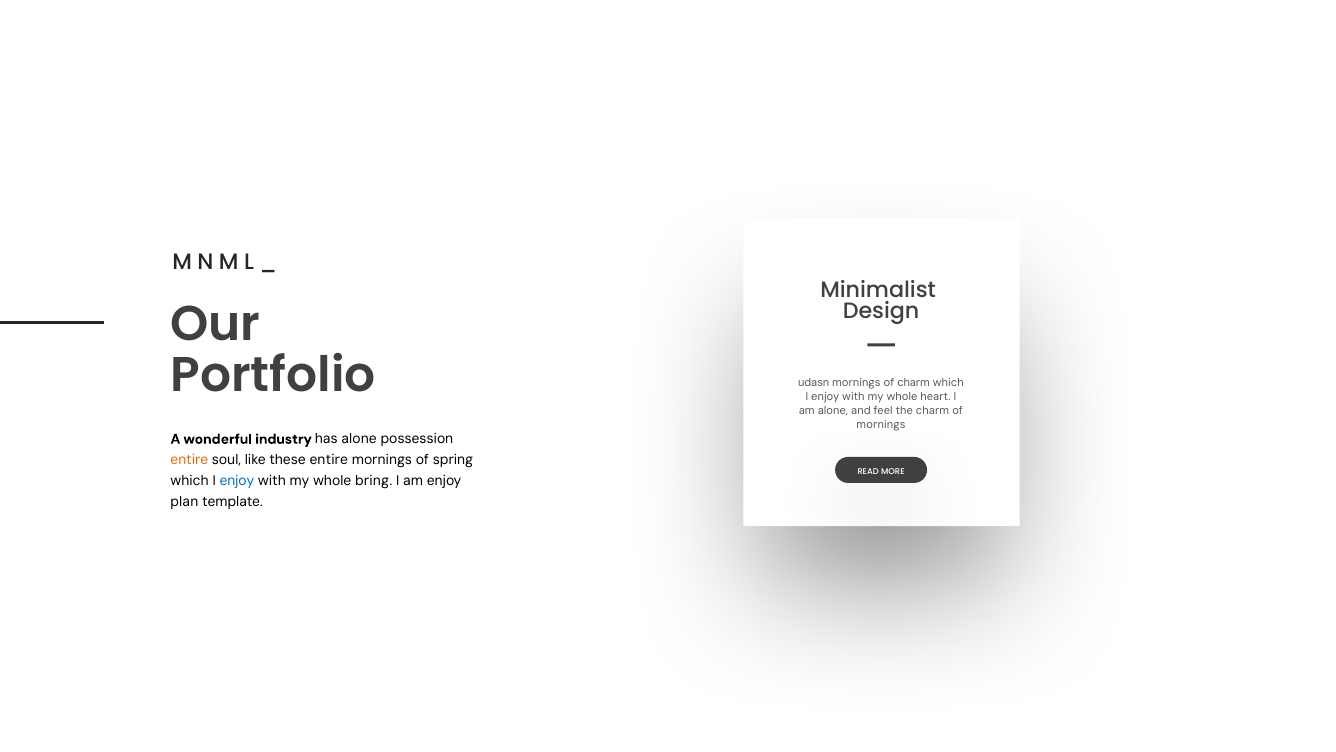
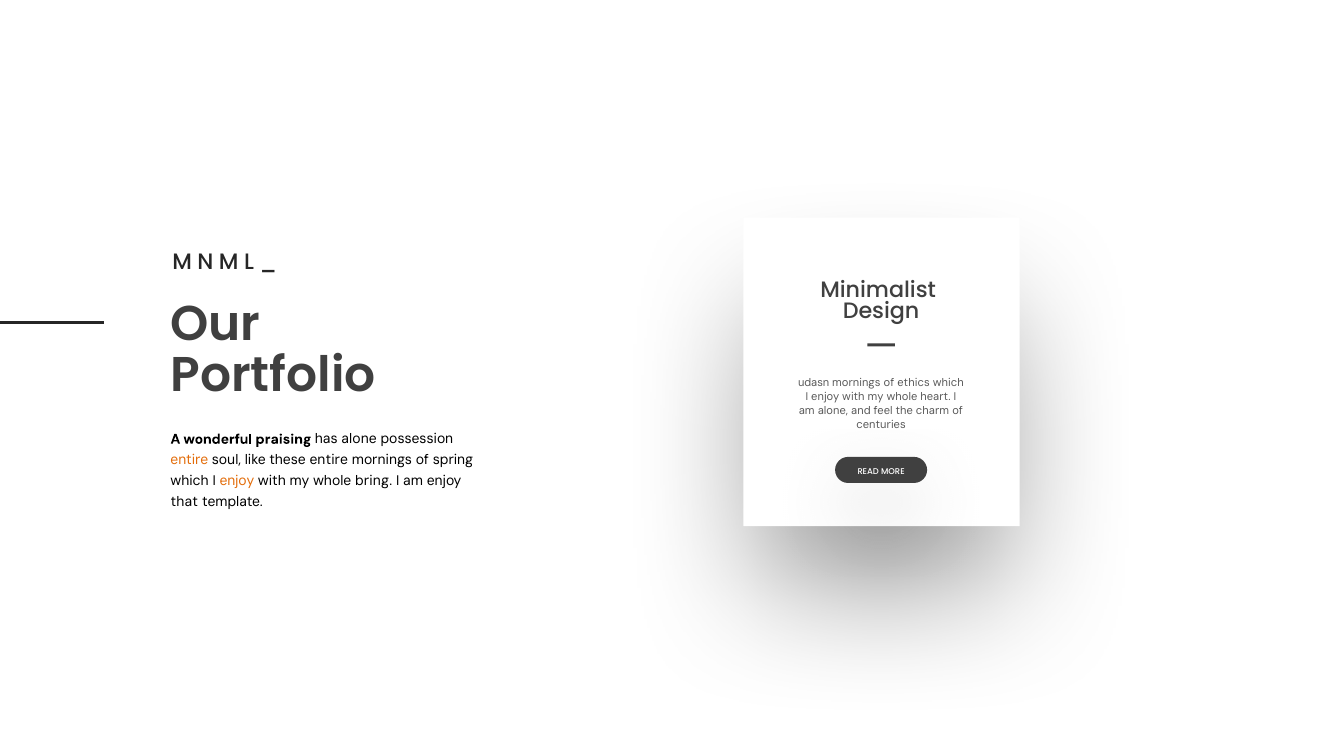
of charm: charm -> ethics
mornings at (881, 425): mornings -> centuries
industry: industry -> praising
enjoy at (237, 481) colour: blue -> orange
plan: plan -> that
